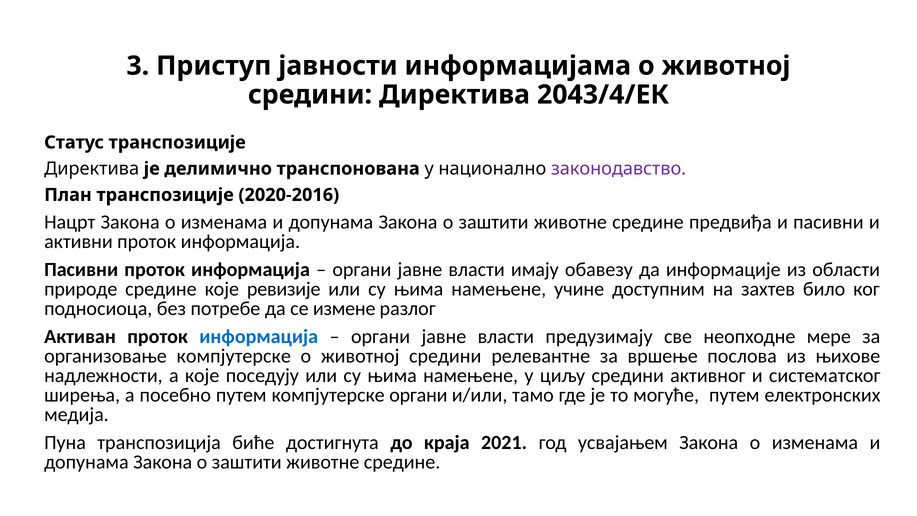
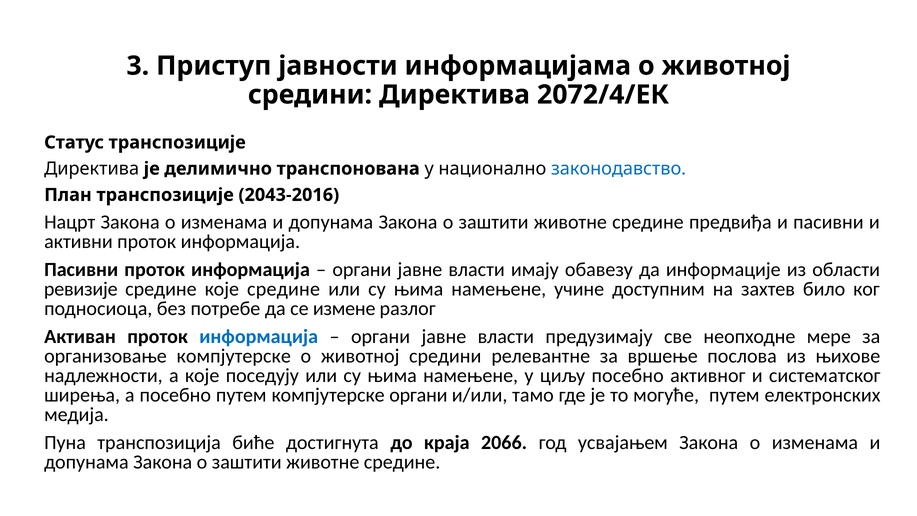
2043/4/EК: 2043/4/EК -> 2072/4/EК
законодавство colour: purple -> blue
2020-2016: 2020-2016 -> 2043-2016
природе: природе -> ревизије
које ревизије: ревизије -> средине
циљу средини: средини -> посебно
2021: 2021 -> 2066
